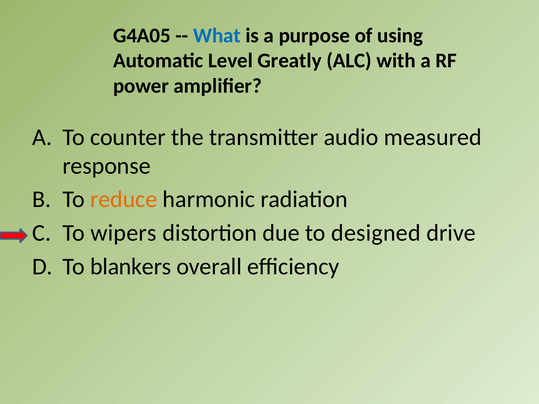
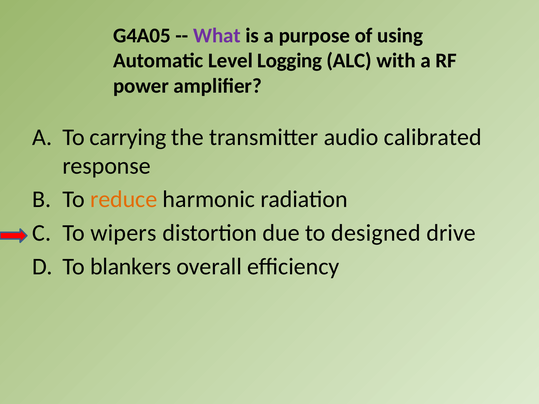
What colour: blue -> purple
Greatly: Greatly -> Logging
counter: counter -> carrying
measured: measured -> calibrated
